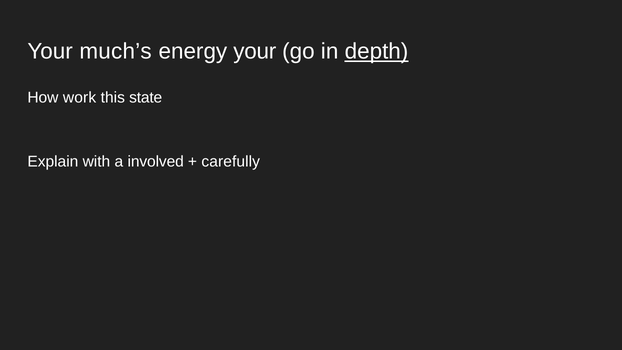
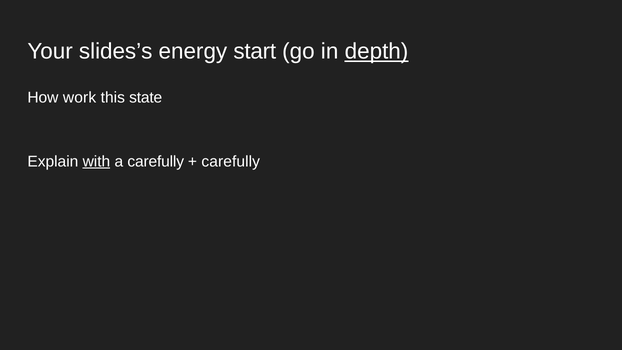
much’s: much’s -> slides’s
energy your: your -> start
with underline: none -> present
a involved: involved -> carefully
